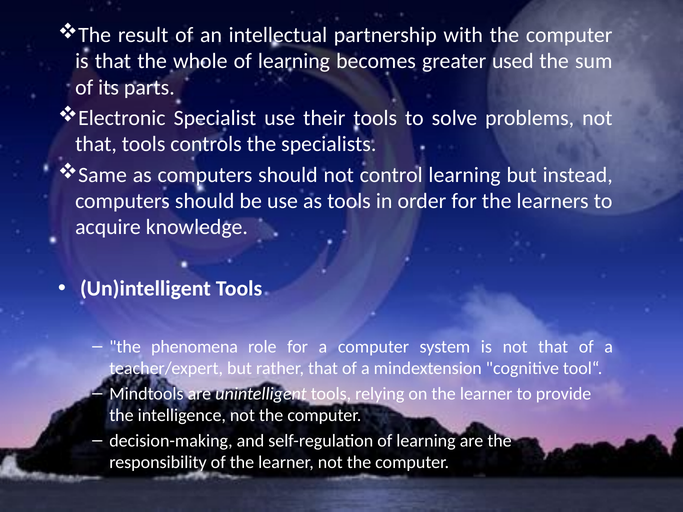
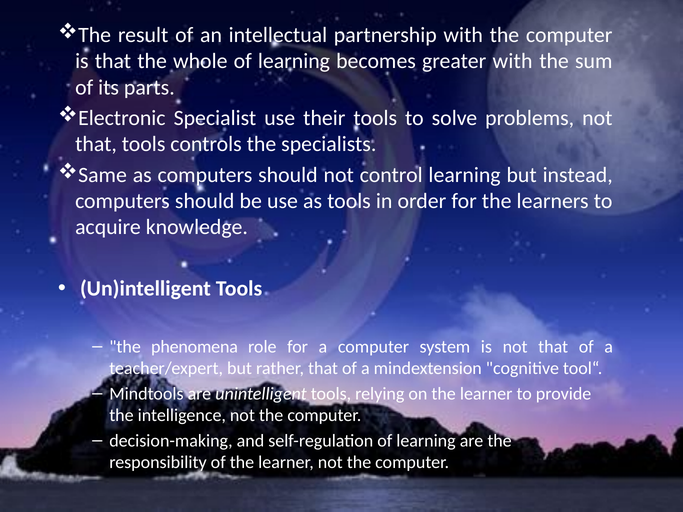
greater used: used -> with
